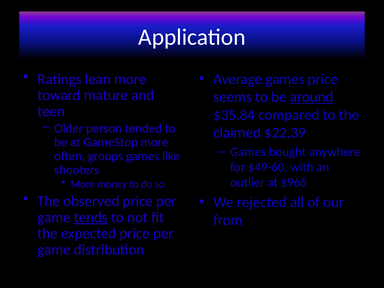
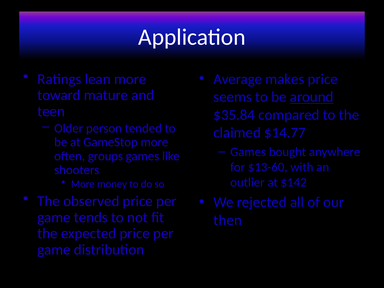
Average games: games -> makes
$22.39: $22.39 -> $14.77
$49-60: $49-60 -> $13-60
$966: $966 -> $142
tends underline: present -> none
from: from -> then
